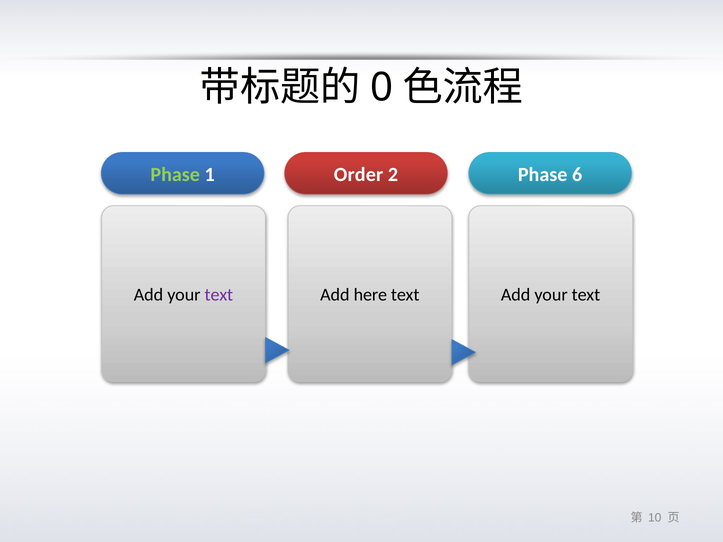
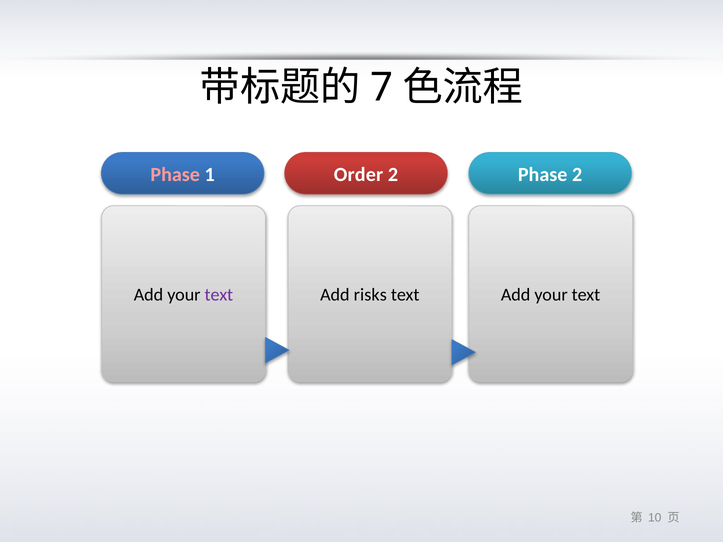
0: 0 -> 7
Phase at (175, 175) colour: light green -> pink
Phase 6: 6 -> 2
here: here -> risks
